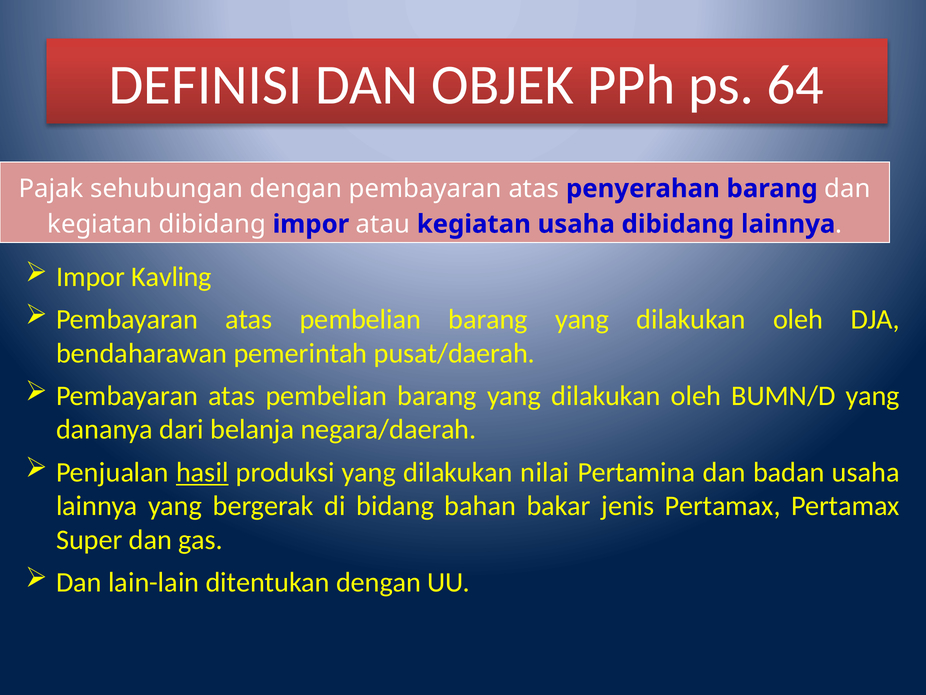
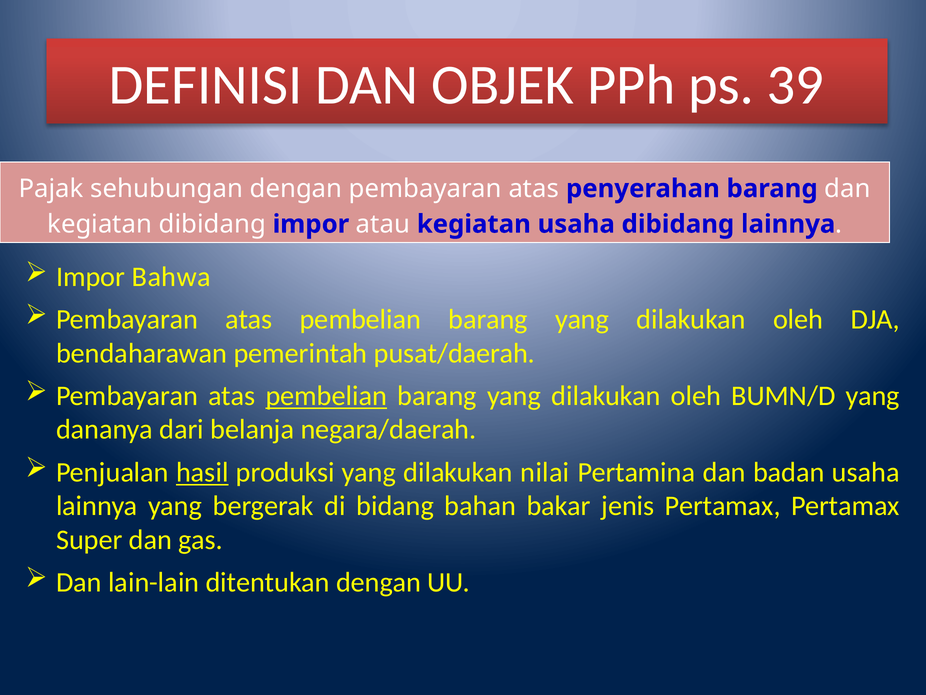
64: 64 -> 39
Kavling: Kavling -> Bahwa
pembelian at (326, 396) underline: none -> present
